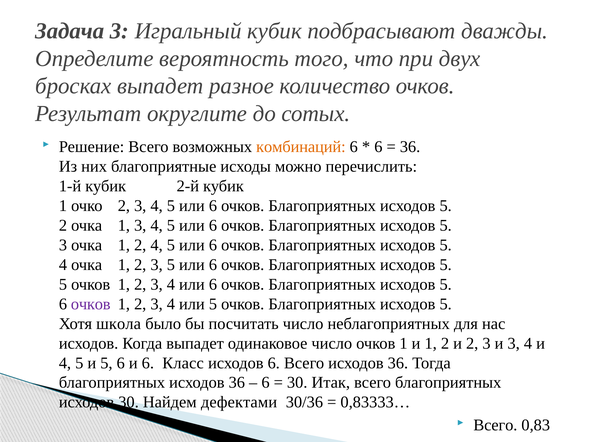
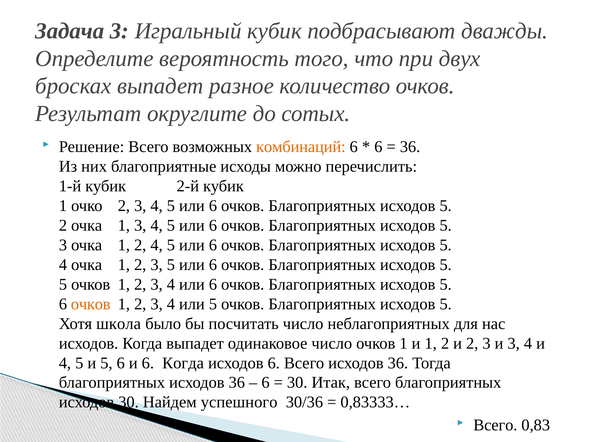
очков at (91, 304) colour: purple -> orange
6 Класс: Класс -> Когда
дефектами: дефектами -> успешного
